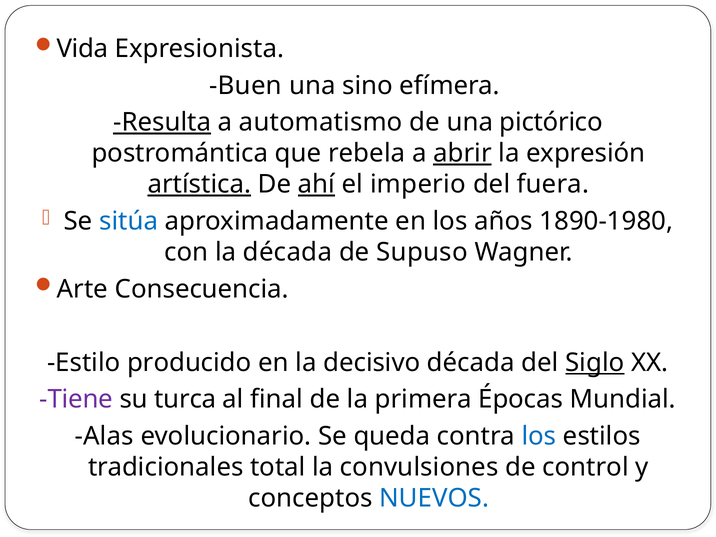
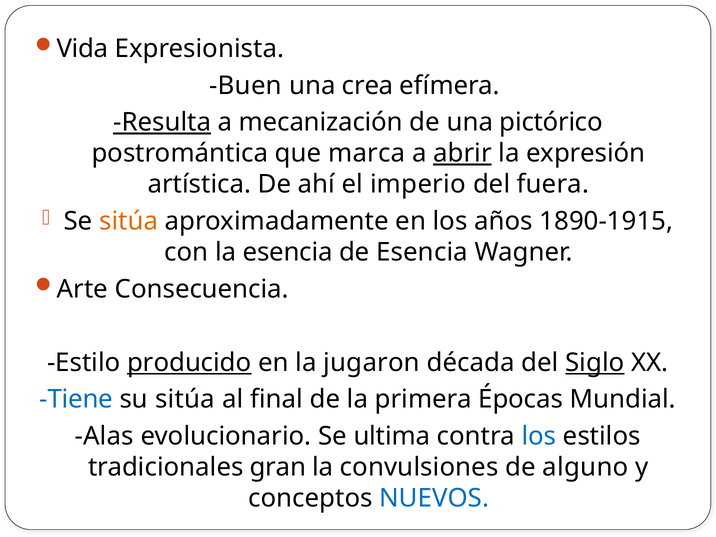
sino: sino -> crea
automatismo: automatismo -> mecanización
rebela: rebela -> marca
artística underline: present -> none
ahí underline: present -> none
sitúa at (129, 221) colour: blue -> orange
1890-1980: 1890-1980 -> 1890-1915
la década: década -> esencia
de Supuso: Supuso -> Esencia
producido underline: none -> present
decisivo: decisivo -> jugaron
Tiene colour: purple -> blue
su turca: turca -> sitúa
queda: queda -> ultima
total: total -> gran
control: control -> alguno
